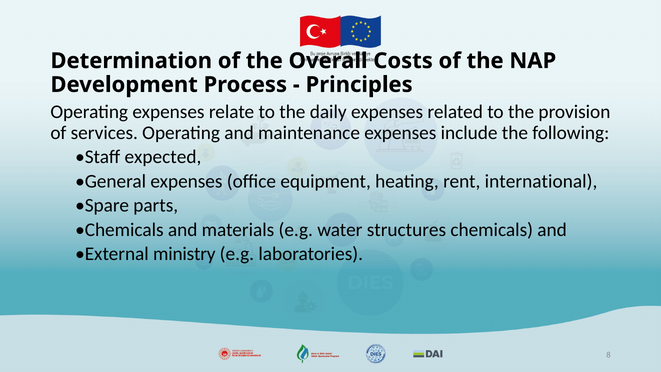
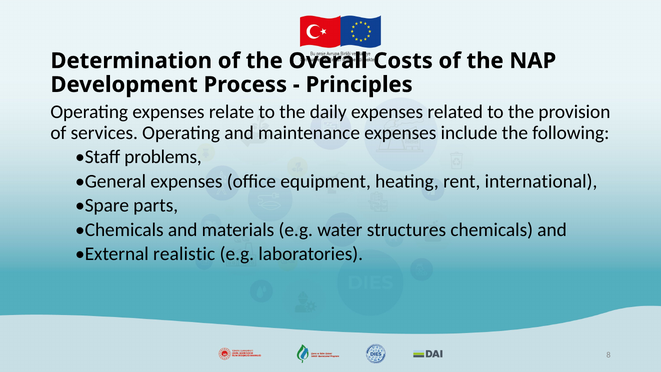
expected: expected -> problems
ministry: ministry -> realistic
